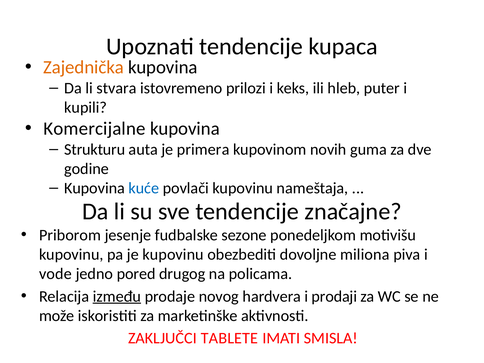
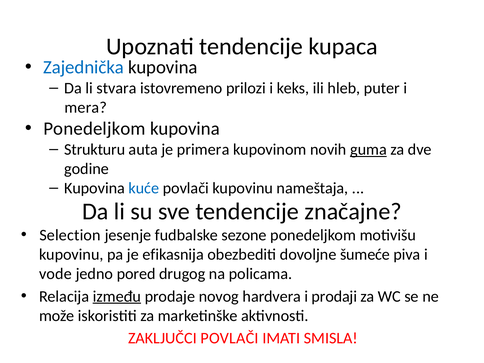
Zajednička colour: orange -> blue
kupili: kupili -> mera
Komercijalne at (95, 129): Komercijalne -> Ponedeljkom
guma underline: none -> present
Priborom: Priborom -> Selection
je kupovinu: kupovinu -> efikasnija
miliona: miliona -> šumeće
ZAKLJUČCI TABLETE: TABLETE -> POVLAČI
